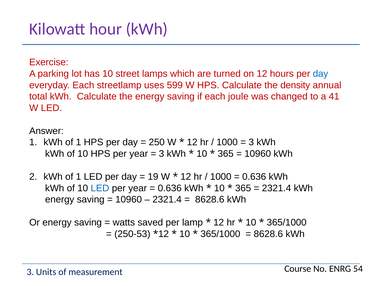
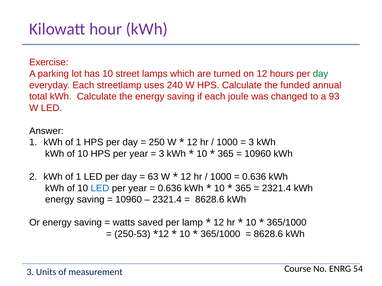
day at (321, 74) colour: blue -> green
599: 599 -> 240
density: density -> funded
41: 41 -> 93
19: 19 -> 63
